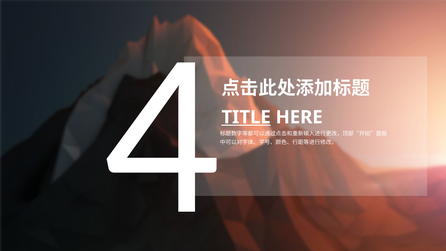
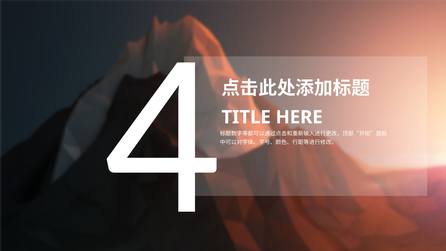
TITLE underline: present -> none
